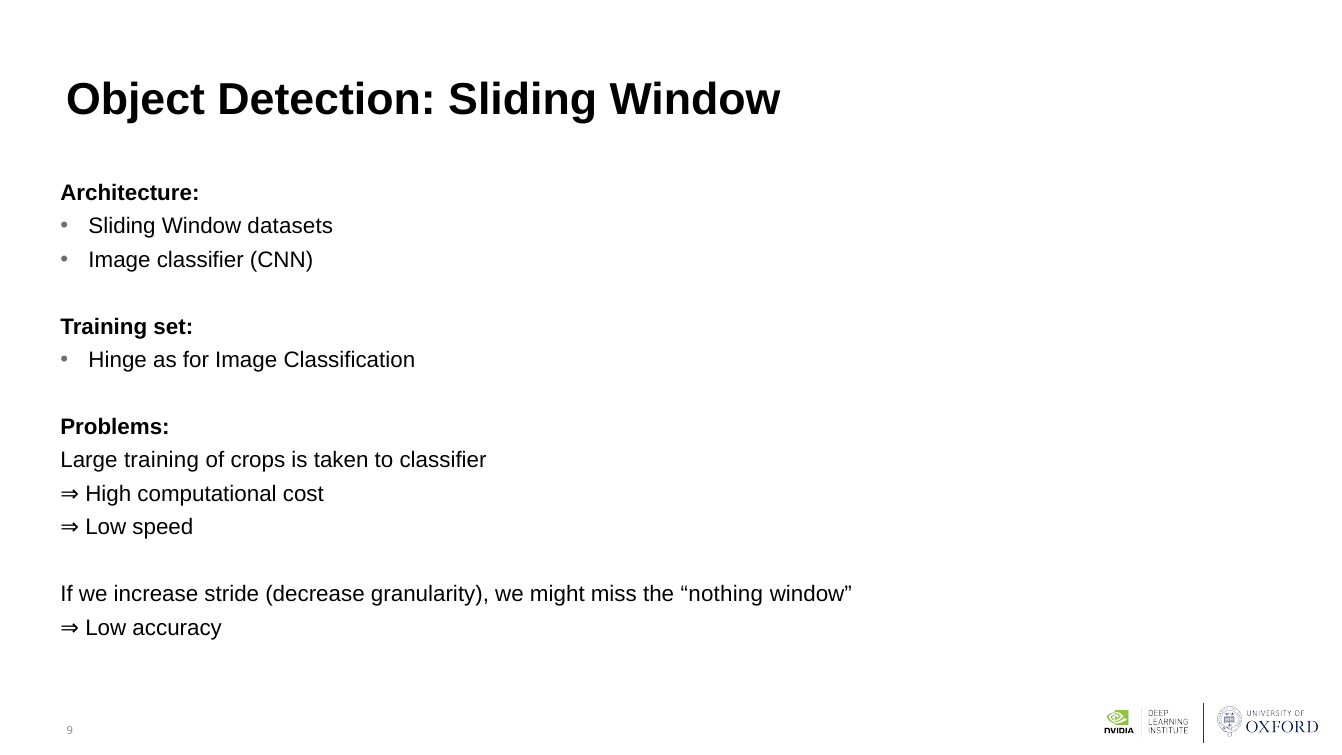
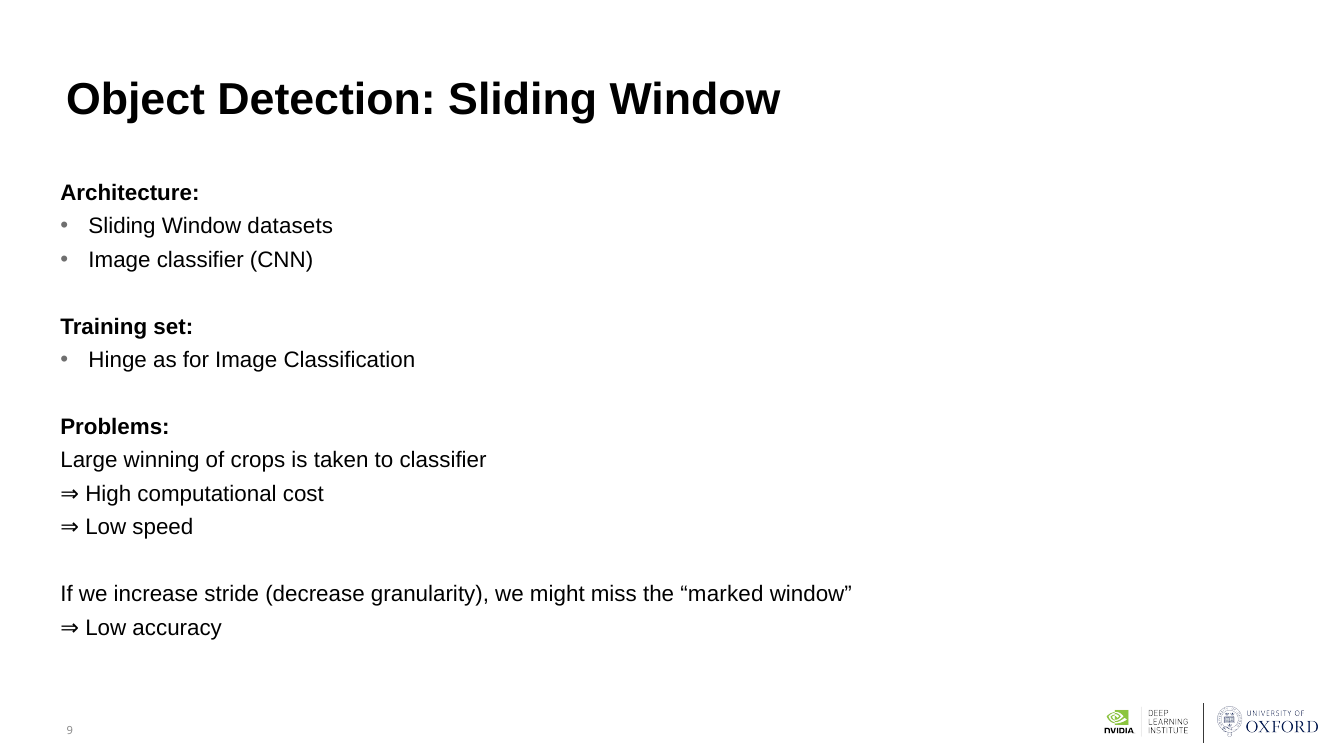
Large training: training -> winning
nothing: nothing -> marked
